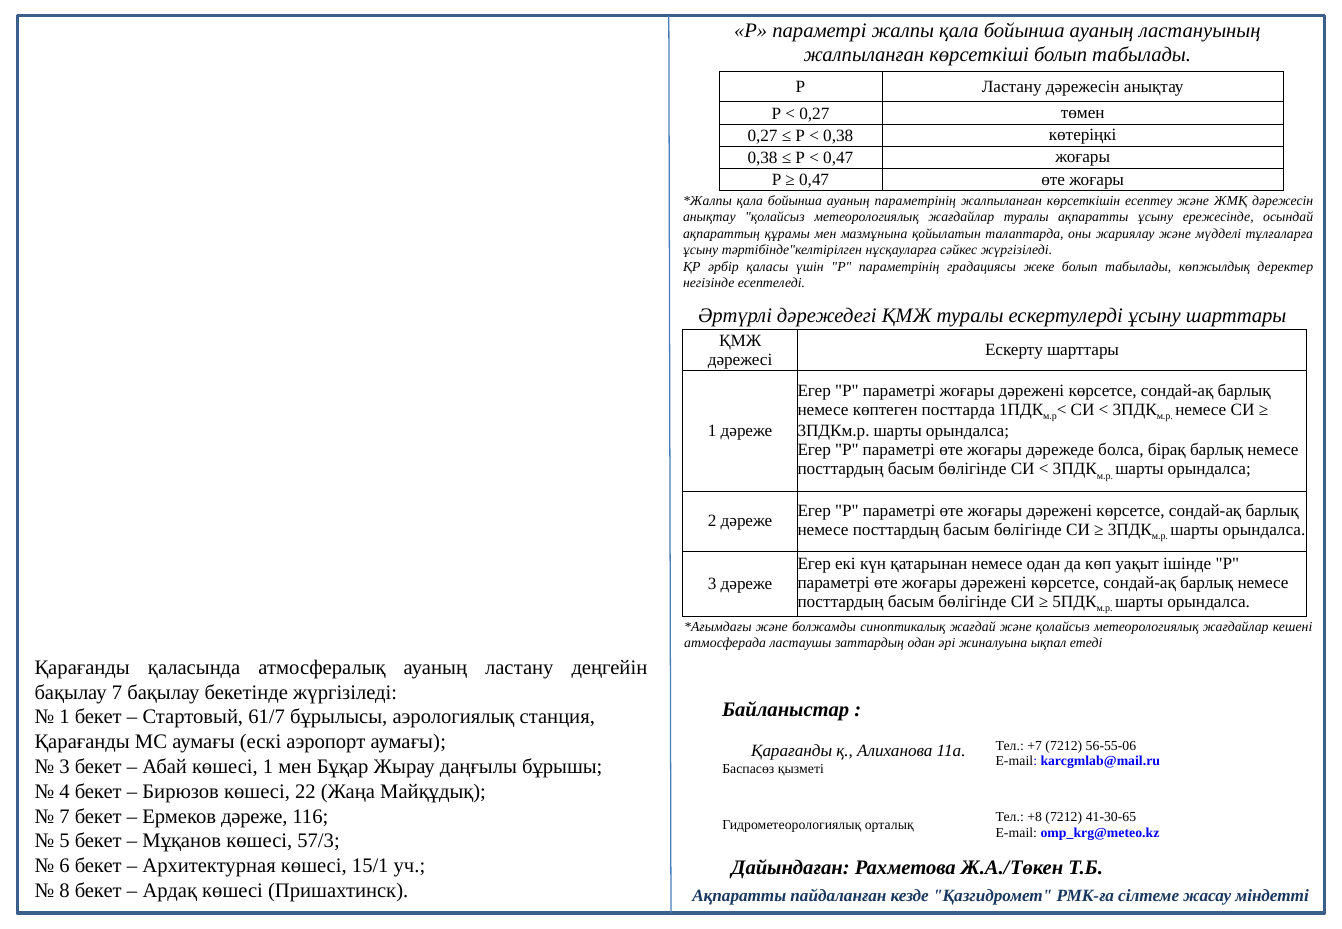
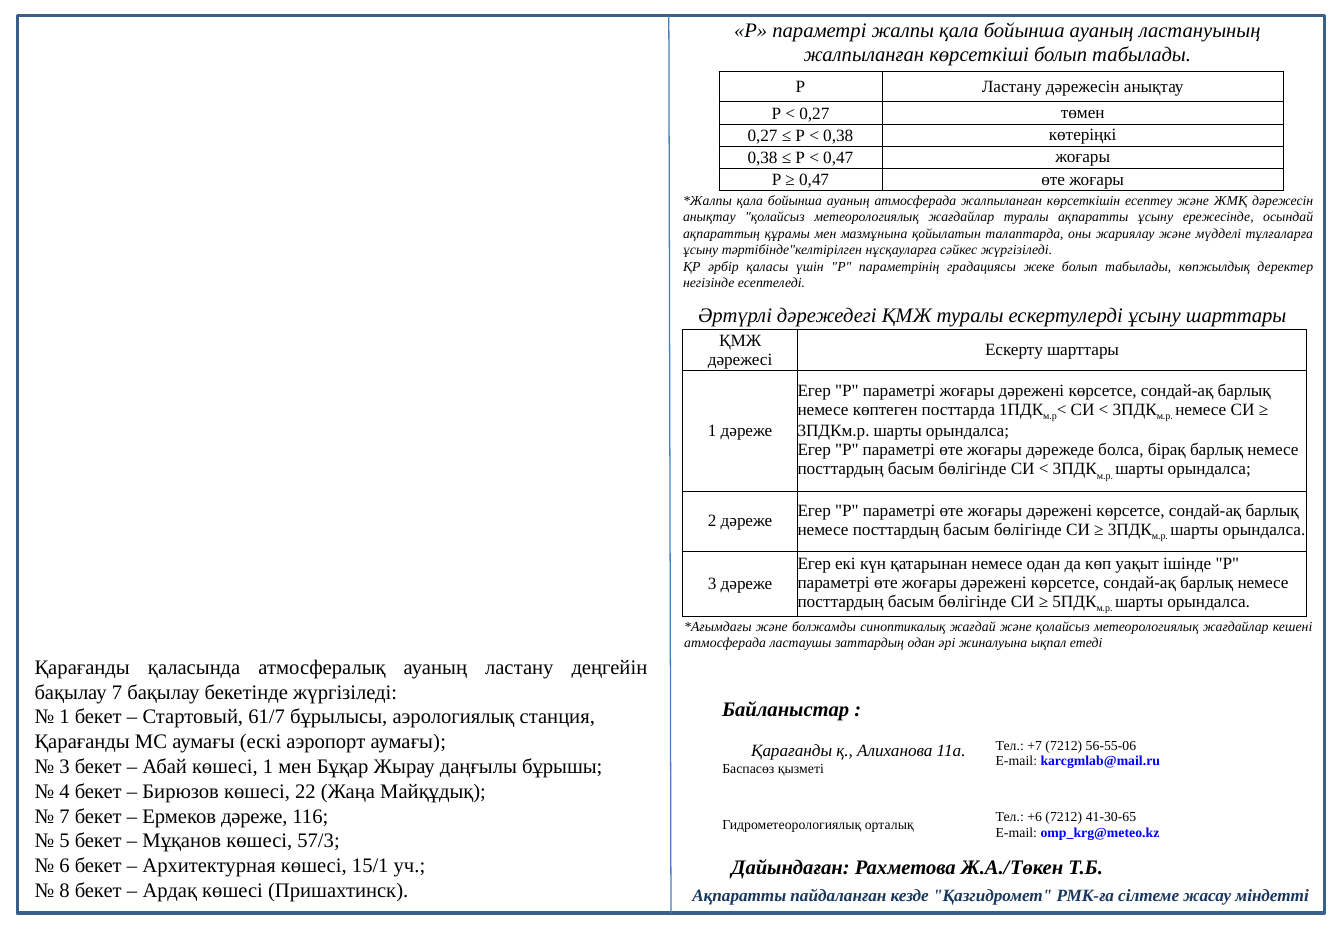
ауаның параметрінің: параметрінің -> атмосферада
+8: +8 -> +6
